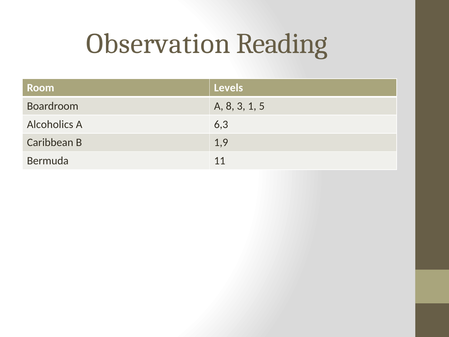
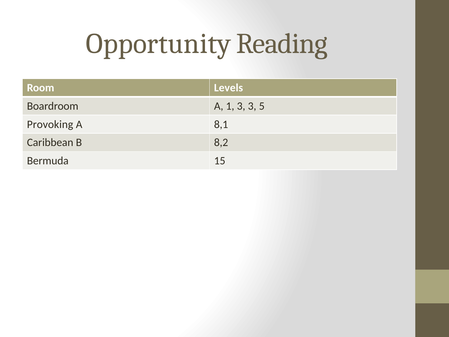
Observation: Observation -> Opportunity
8: 8 -> 1
3 1: 1 -> 3
Alcoholics: Alcoholics -> Provoking
6,3: 6,3 -> 8,1
1,9: 1,9 -> 8,2
11: 11 -> 15
